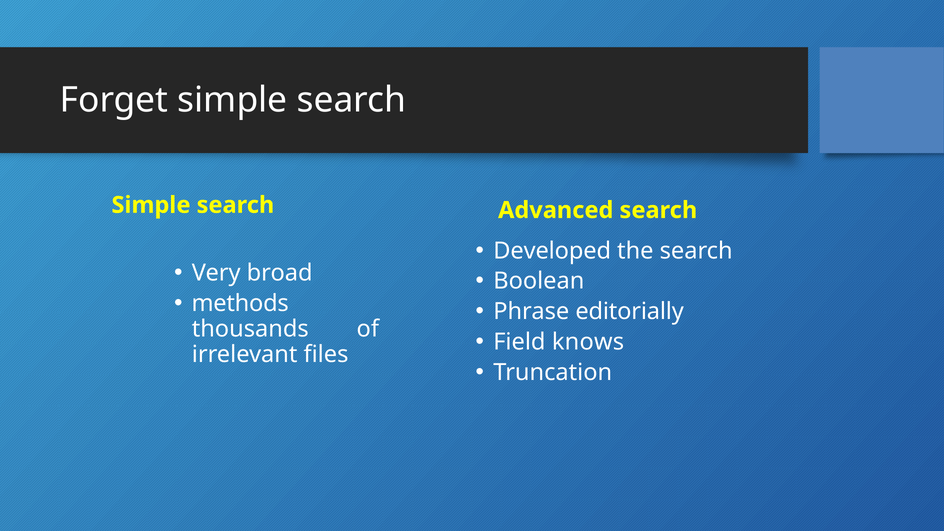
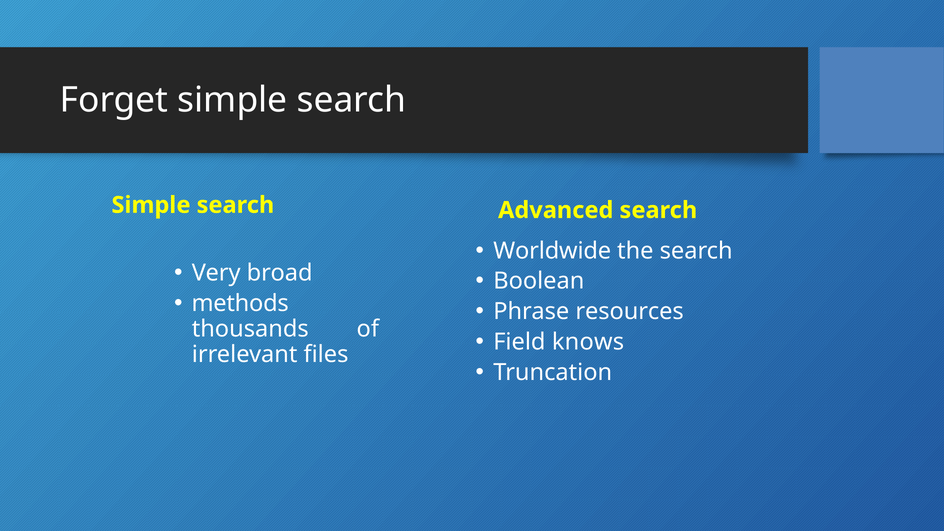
Developed: Developed -> Worldwide
editorially: editorially -> resources
